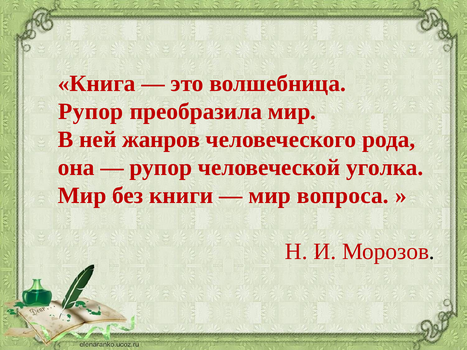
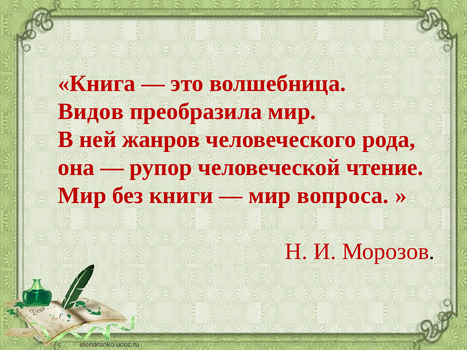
Рупор at (91, 111): Рупор -> Видов
уголка: уголка -> чтение
